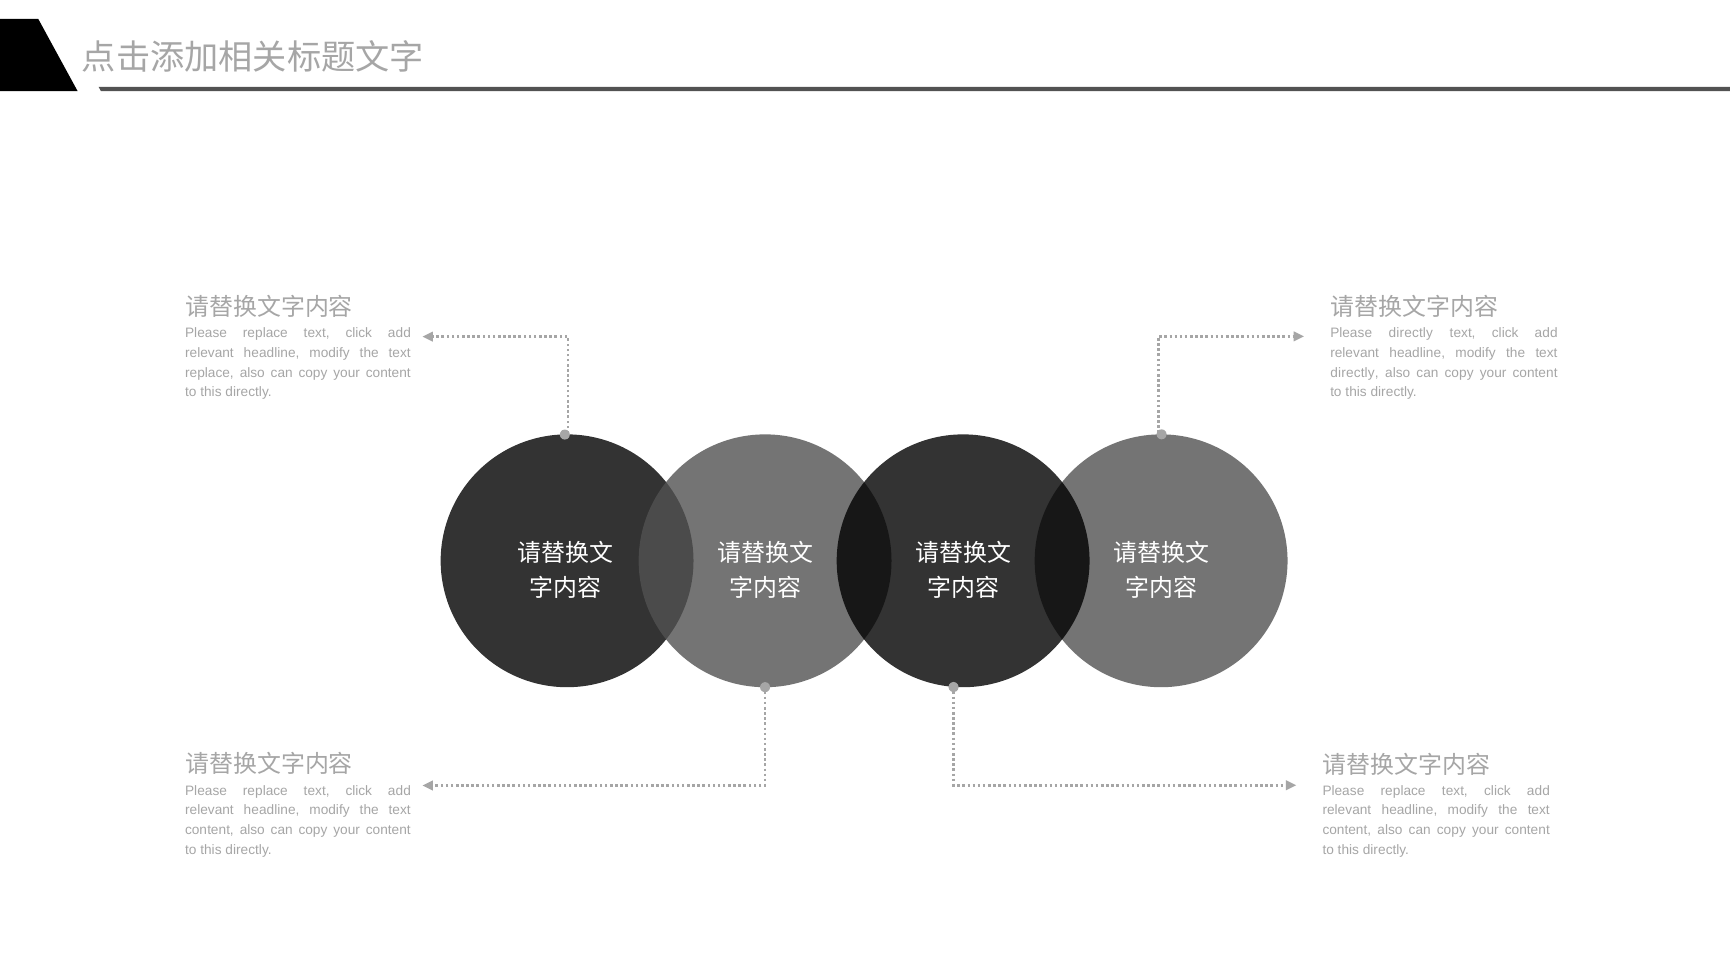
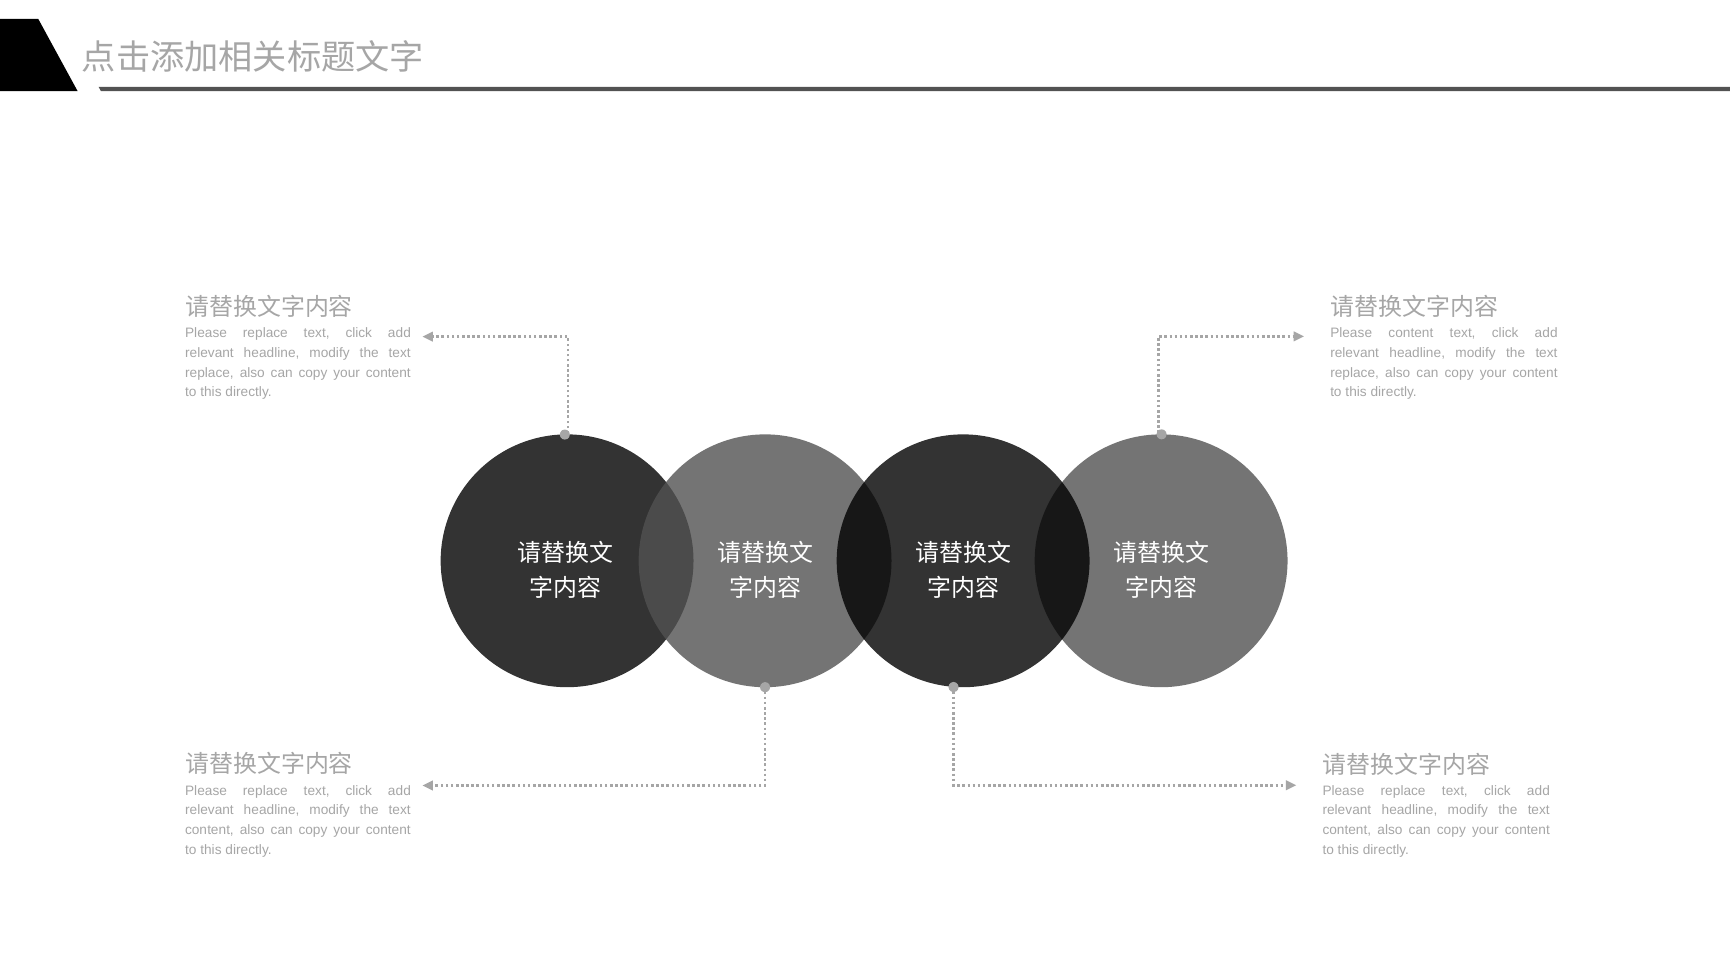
Please directly: directly -> content
directly at (1355, 373): directly -> replace
